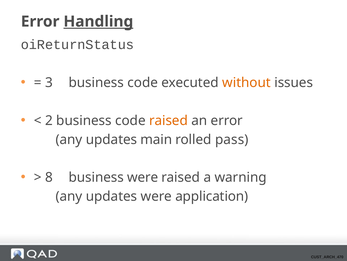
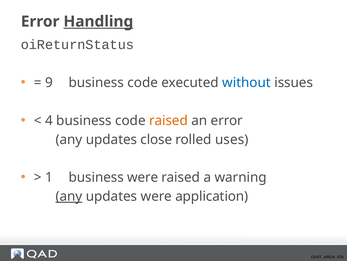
3: 3 -> 9
without colour: orange -> blue
2: 2 -> 4
main: main -> close
pass: pass -> uses
8: 8 -> 1
any at (69, 196) underline: none -> present
